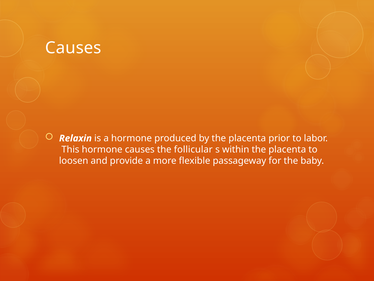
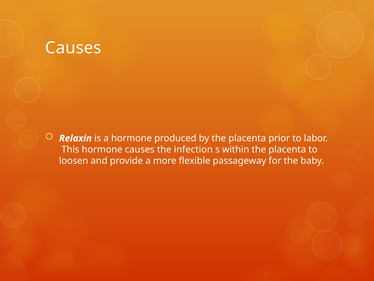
follicular: follicular -> infection
